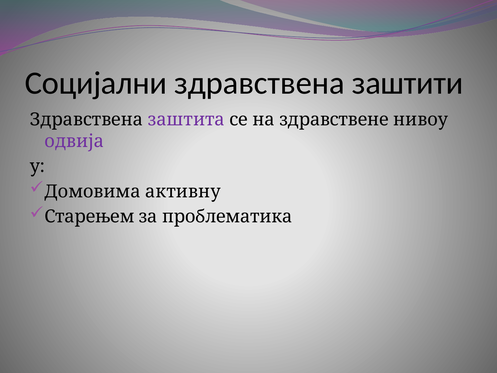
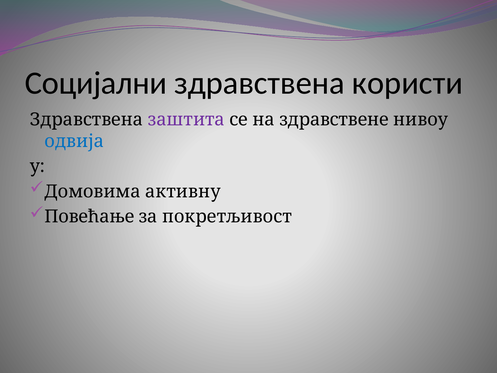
заштити: заштити -> користи
одвија colour: purple -> blue
Старењем: Старењем -> Повећање
проблематика: проблематика -> покретљивост
